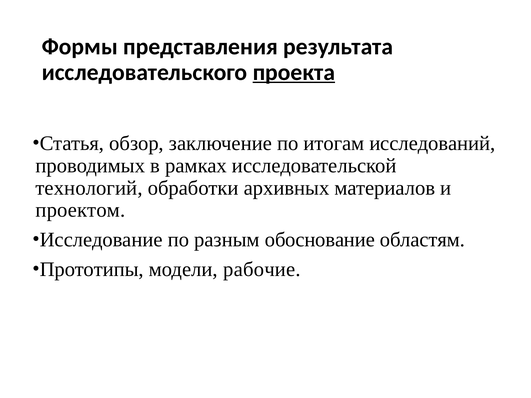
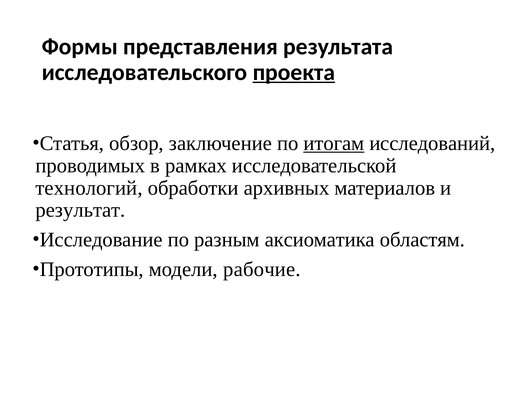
итогам underline: none -> present
проектом: проектом -> результат
обоснование: обоснование -> аксиоматика
